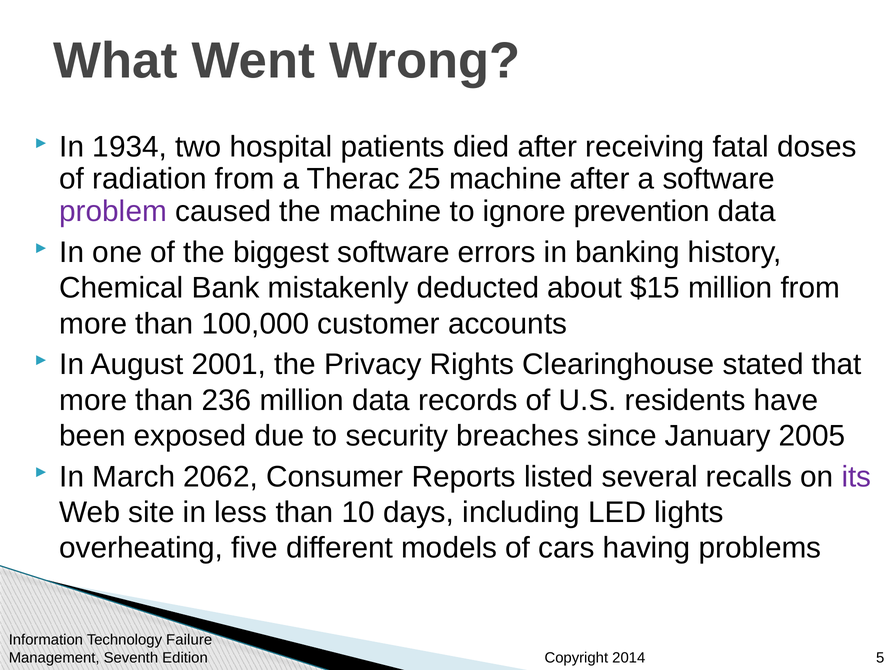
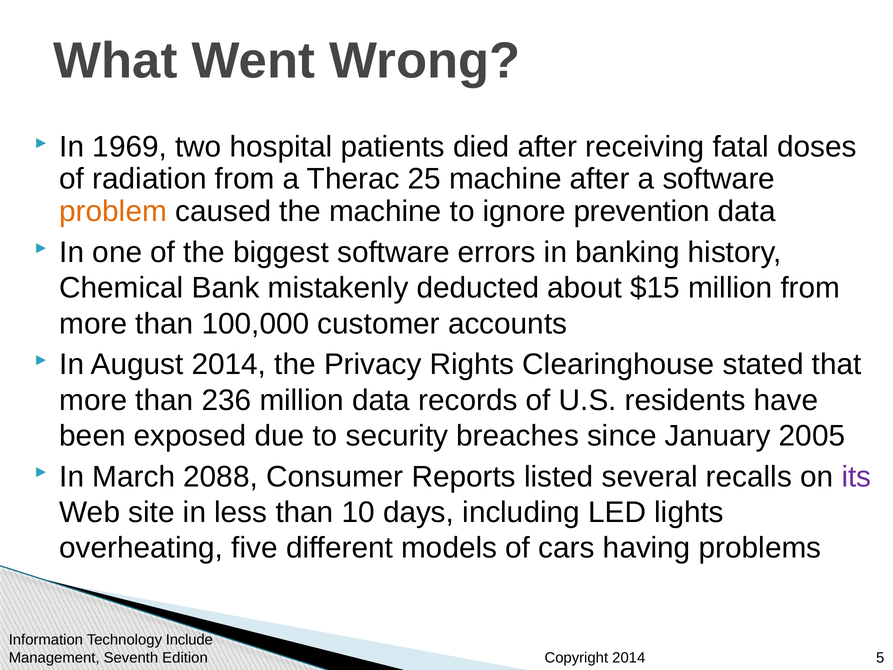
1934: 1934 -> 1969
problem colour: purple -> orange
August 2001: 2001 -> 2014
2062: 2062 -> 2088
Failure: Failure -> Include
